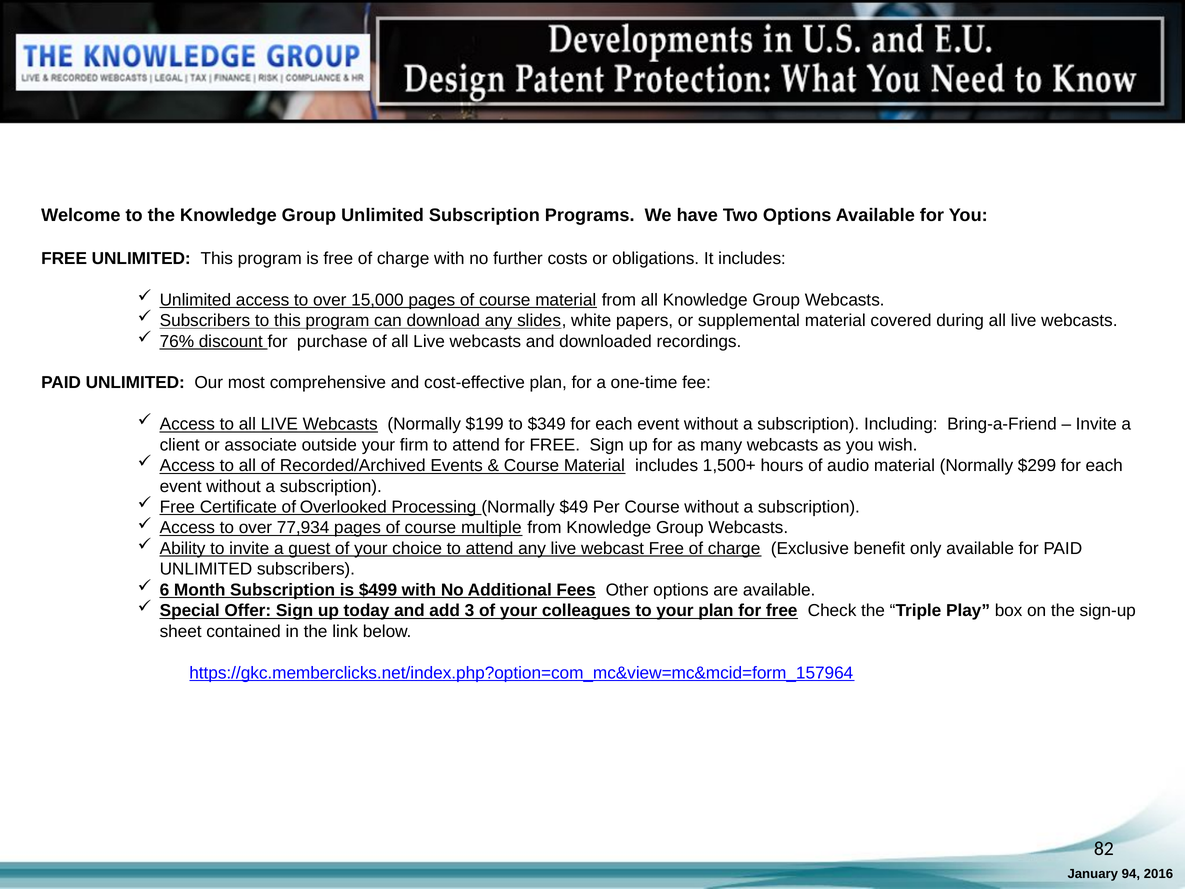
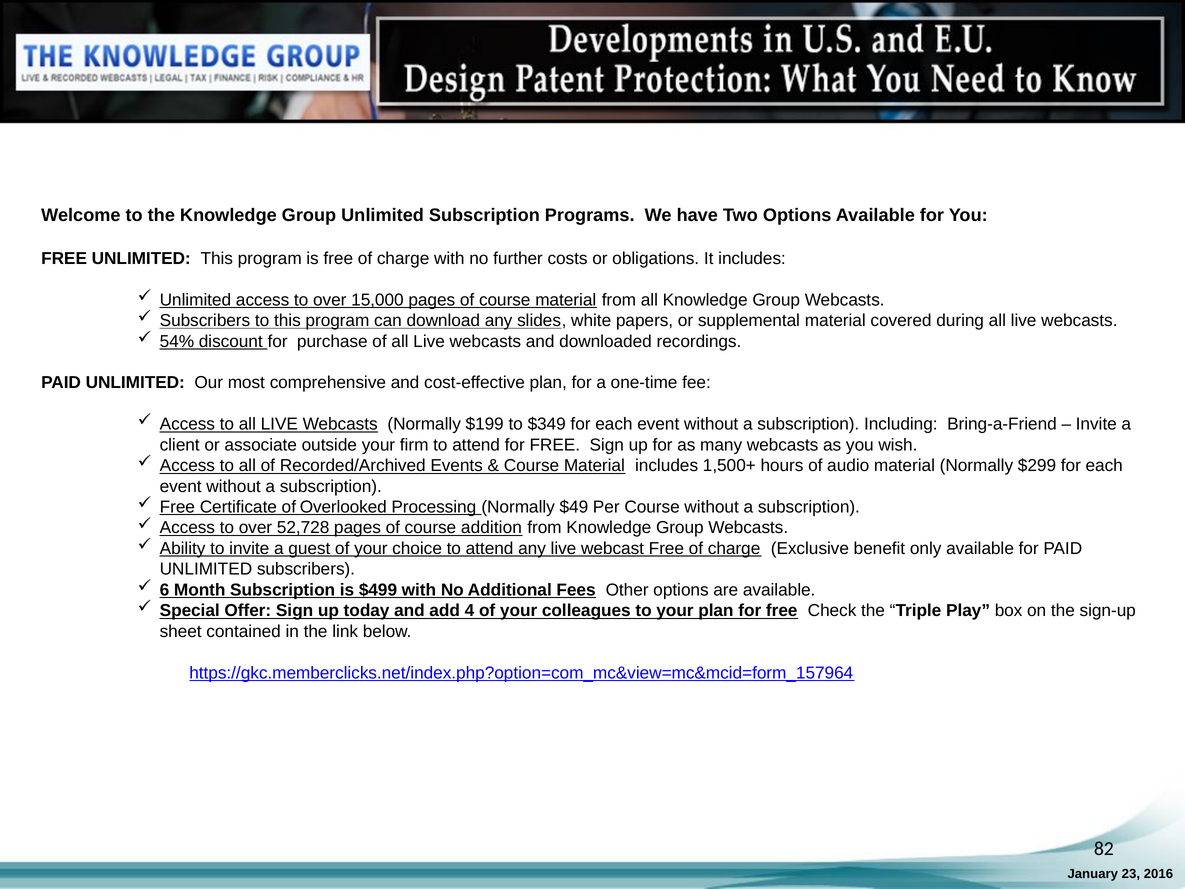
76%: 76% -> 54%
77,934: 77,934 -> 52,728
multiple: multiple -> addition
3: 3 -> 4
94: 94 -> 23
